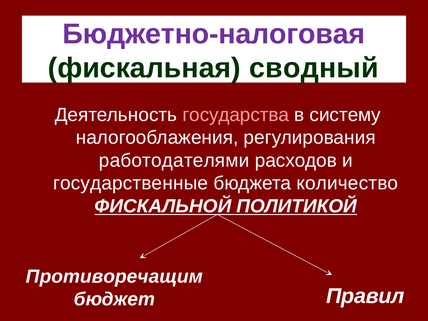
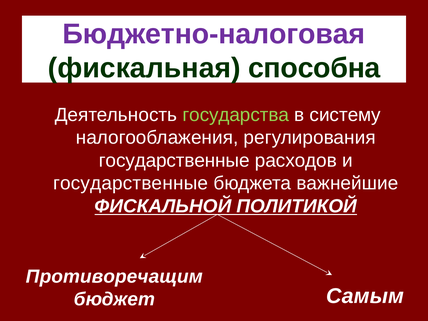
сводный: сводный -> способна
государства colour: pink -> light green
работодателями at (174, 160): работодателями -> государственные
количество: количество -> важнейшие
Правил: Правил -> Самым
